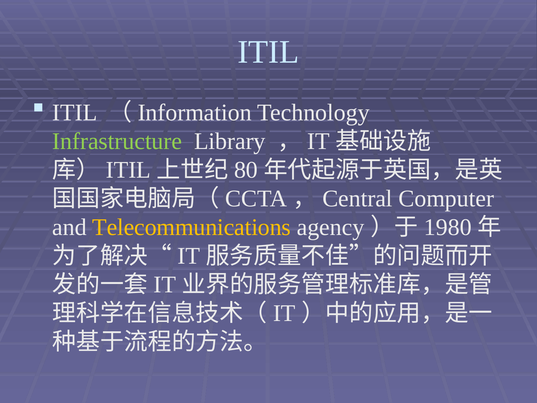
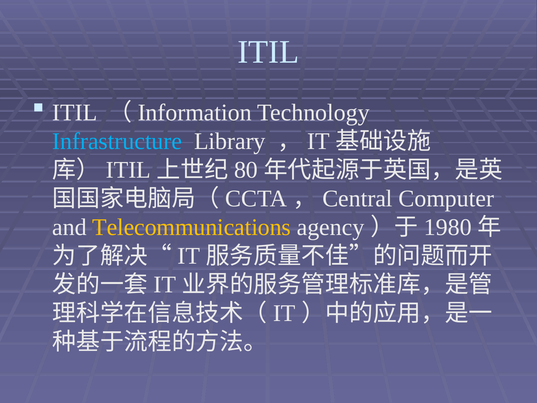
Infrastructure colour: light green -> light blue
